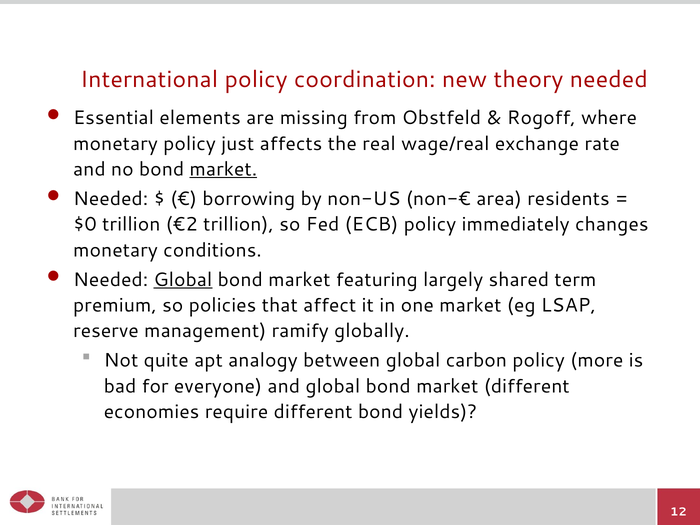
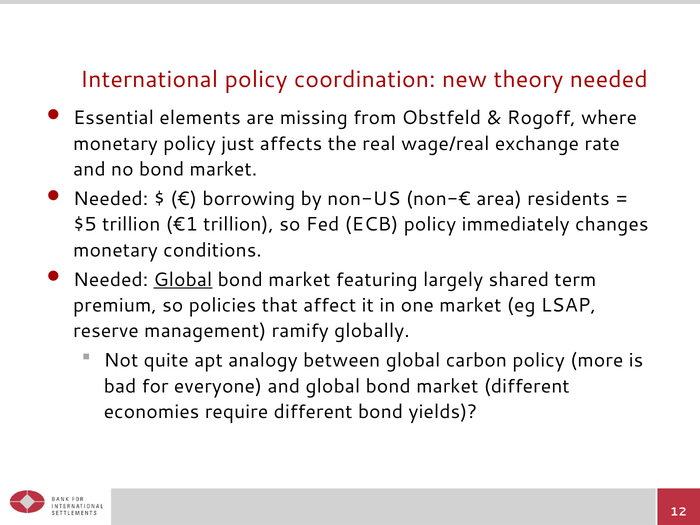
market at (223, 169) underline: present -> none
$0: $0 -> $5
€2: €2 -> €1
